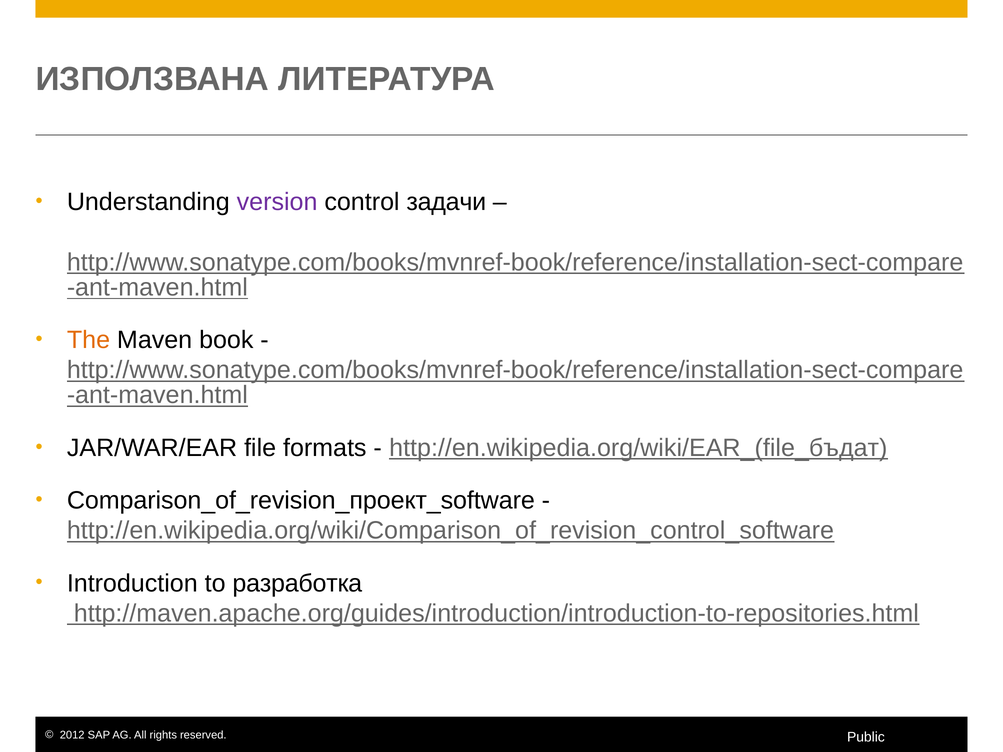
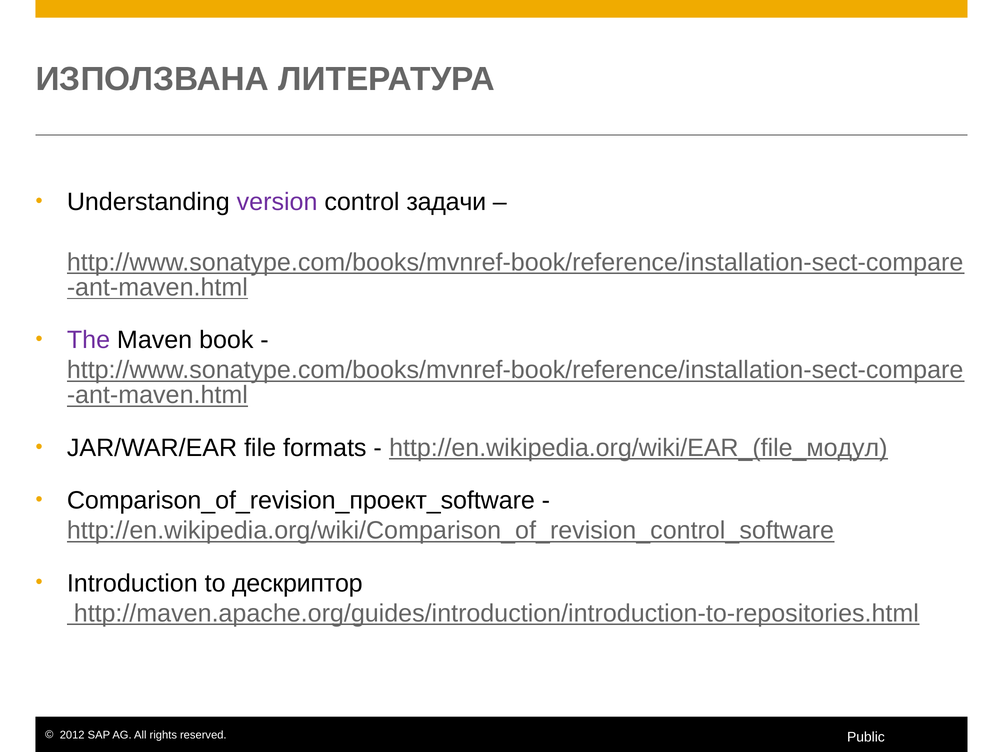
The colour: orange -> purple
http://en.wikipedia.org/wiki/EAR_(file_бъдат: http://en.wikipedia.org/wiki/EAR_(file_бъдат -> http://en.wikipedia.org/wiki/EAR_(file_модул
разработка: разработка -> дескриптор
